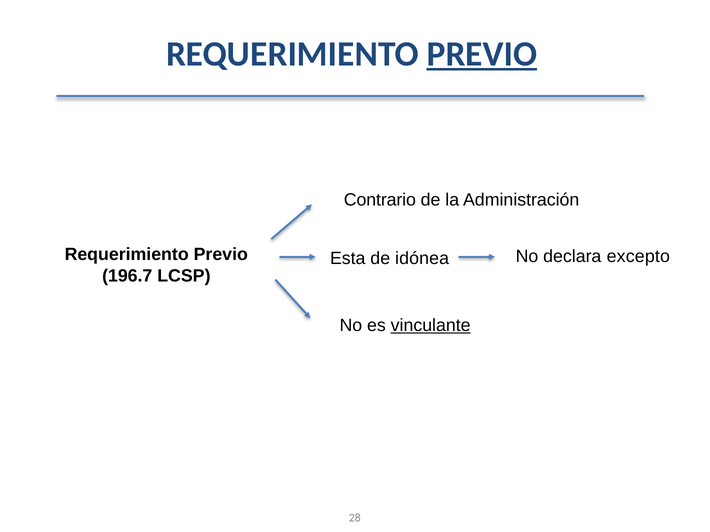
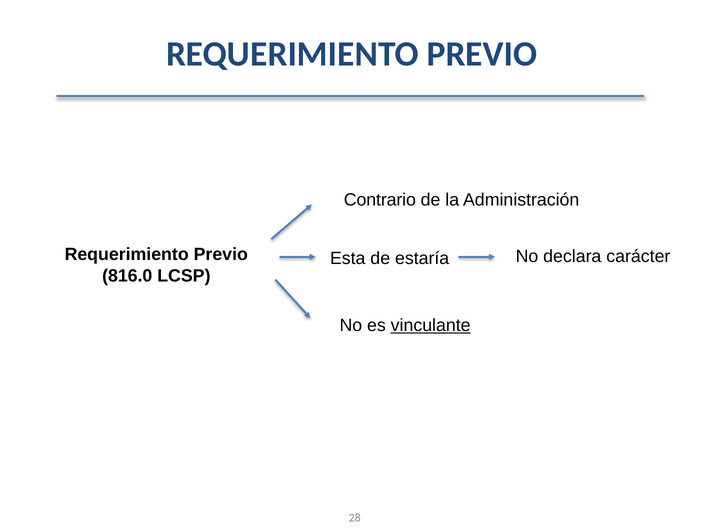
PREVIO at (482, 54) underline: present -> none
idónea: idónea -> estaría
excepto: excepto -> carácter
196.7: 196.7 -> 816.0
